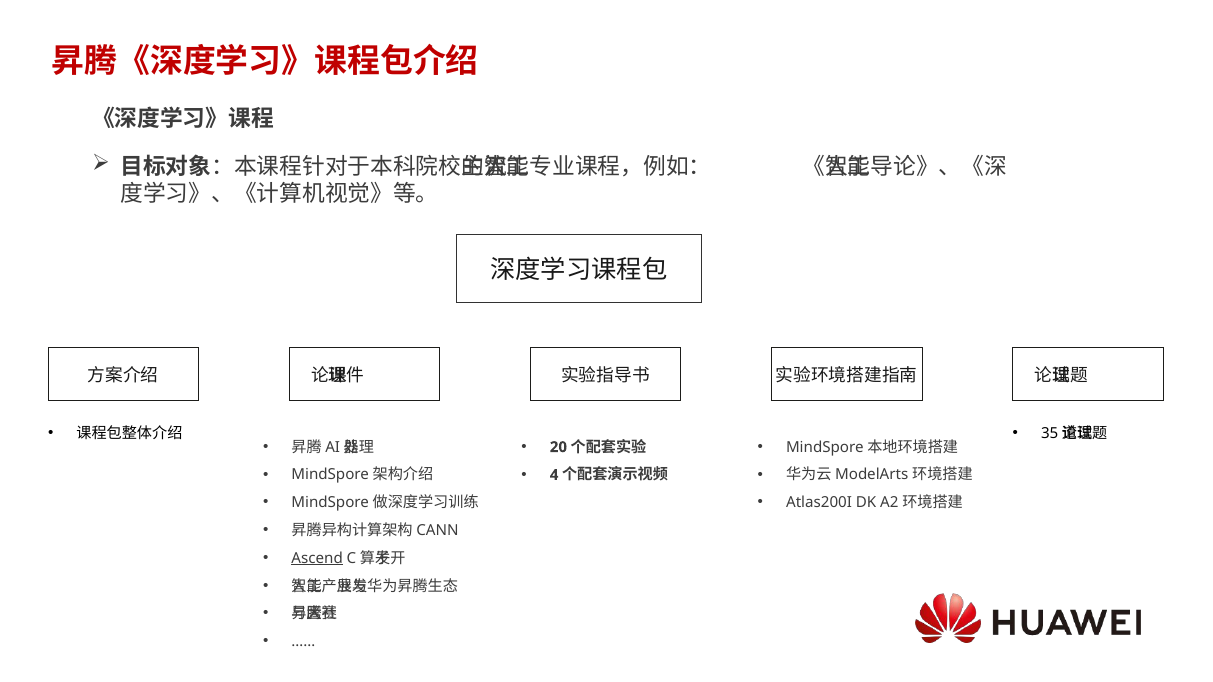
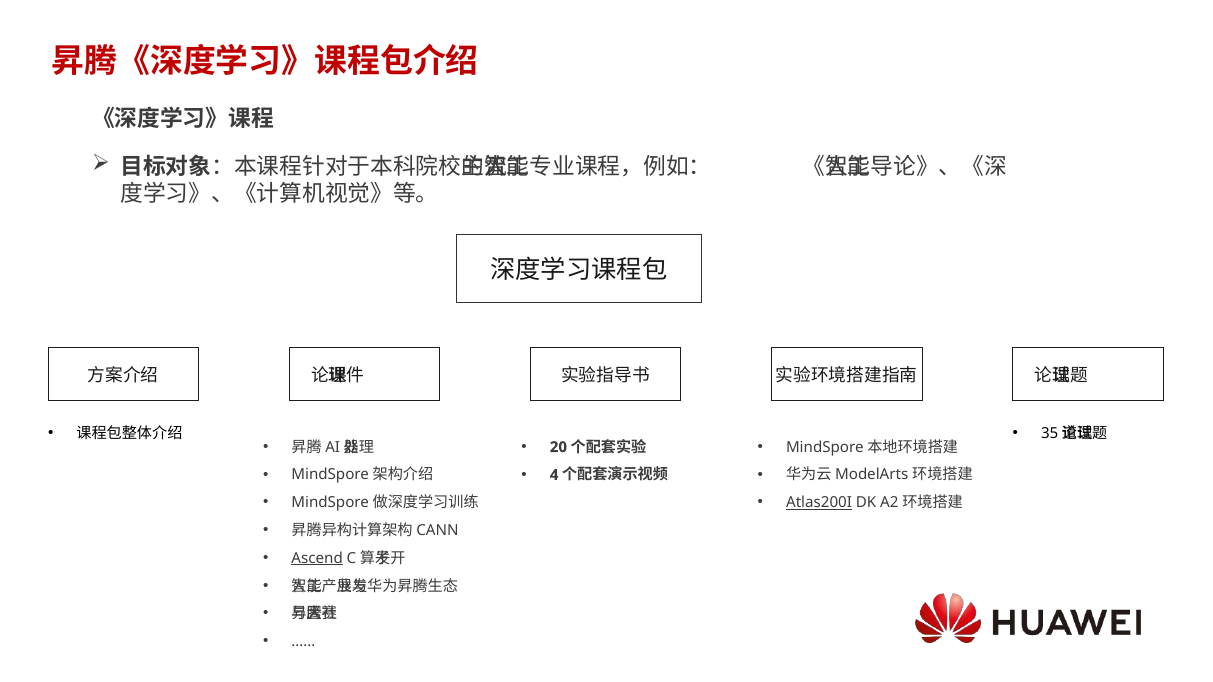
Atlas200I underline: none -> present
